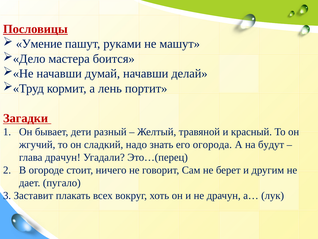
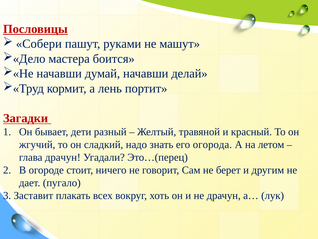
Умение: Умение -> Собери
будут: будут -> летом
